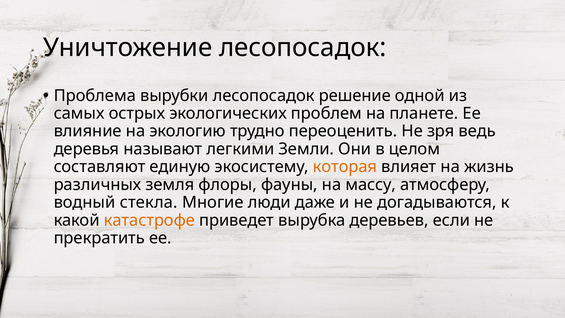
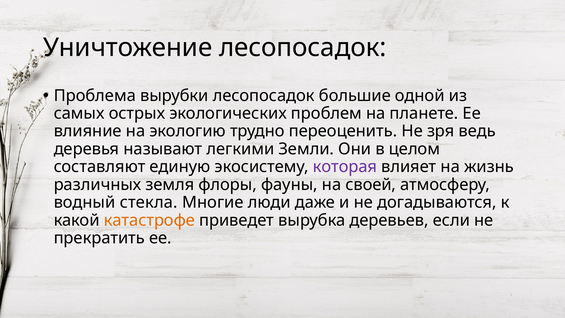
решение: решение -> большие
которая colour: orange -> purple
массу: массу -> своей
